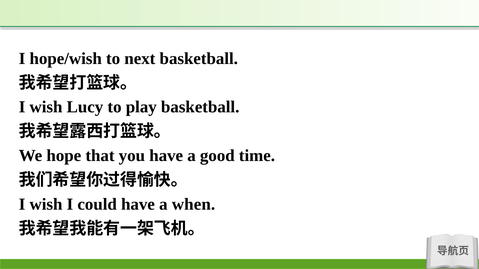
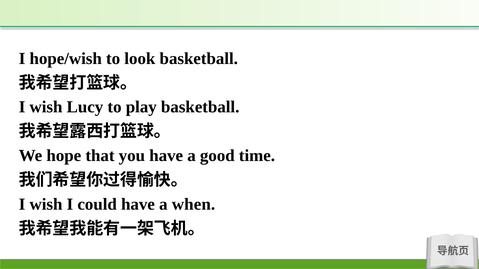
next: next -> look
